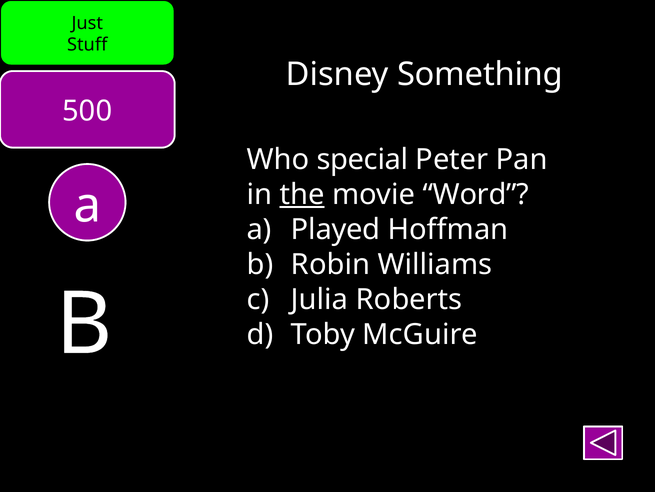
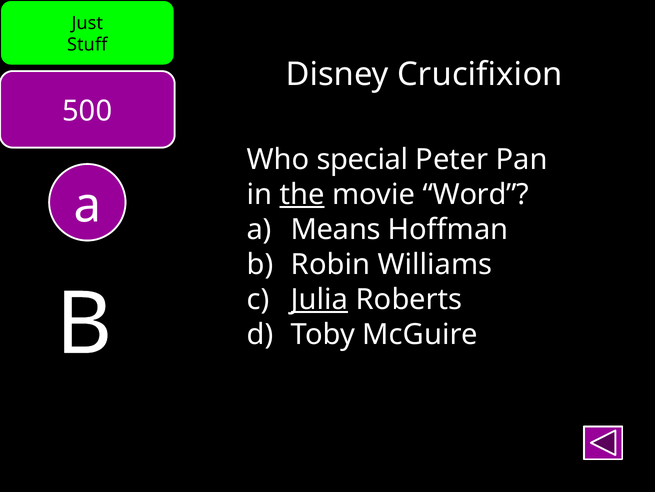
Something: Something -> Crucifixion
Played: Played -> Means
Julia underline: none -> present
